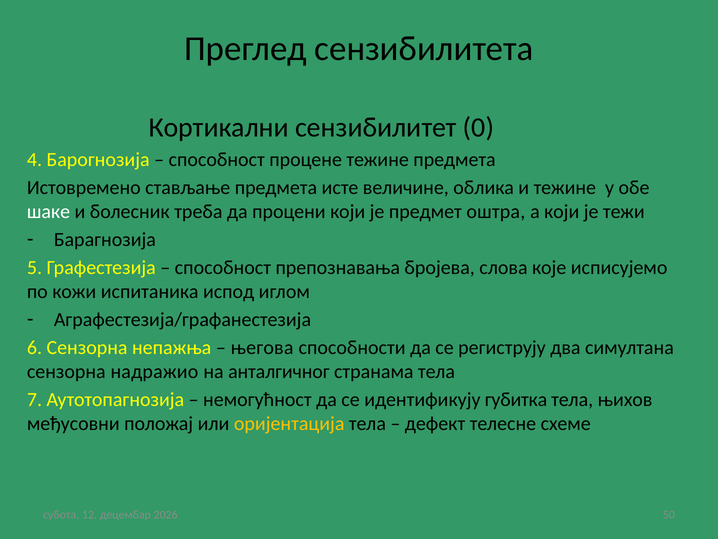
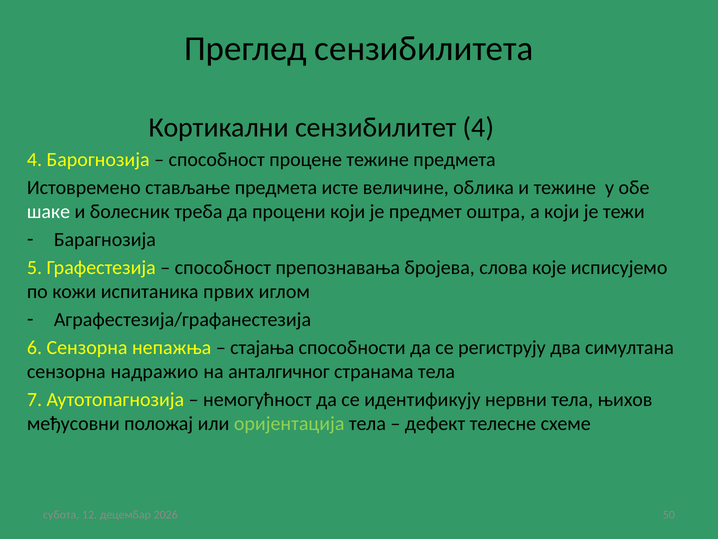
сензибилитет 0: 0 -> 4
испод: испод -> првих
његова: његова -> стајања
губитка: губитка -> нервни
оријентација colour: yellow -> light green
